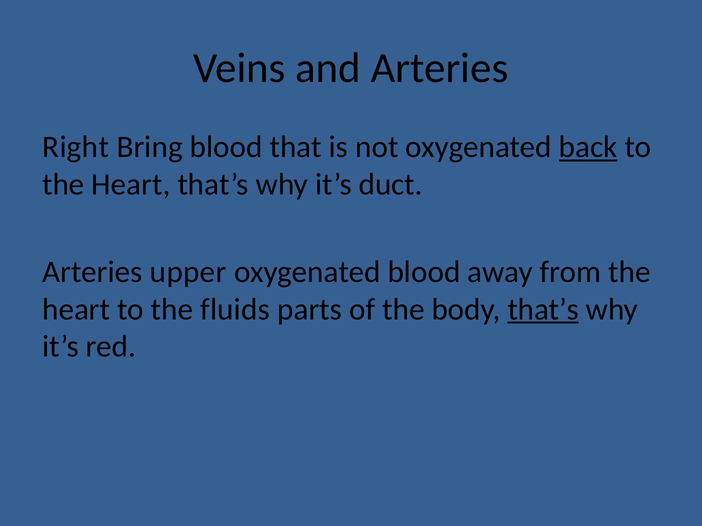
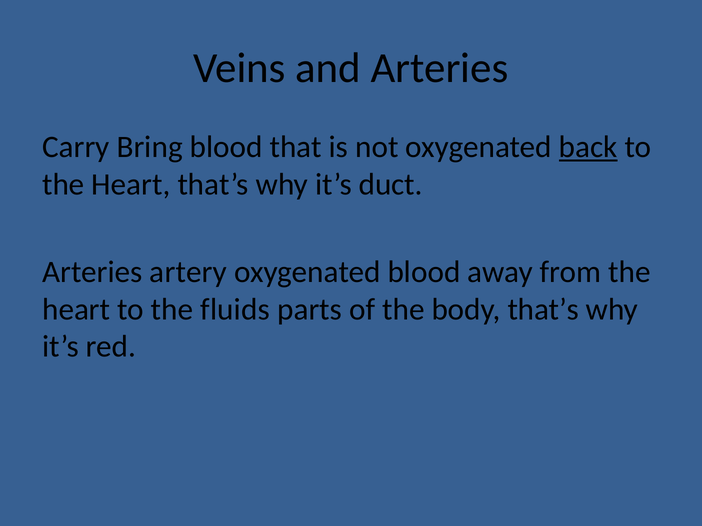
Right: Right -> Carry
upper: upper -> artery
that’s at (543, 310) underline: present -> none
